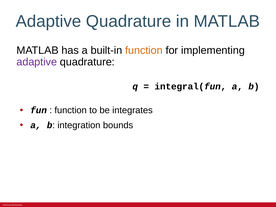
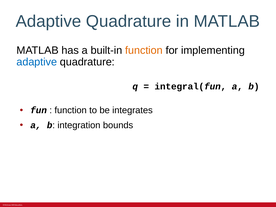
adaptive at (37, 62) colour: purple -> blue
